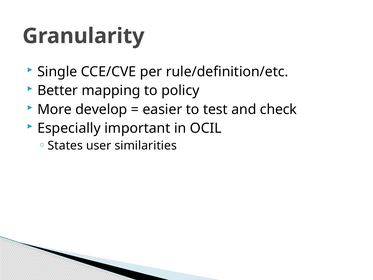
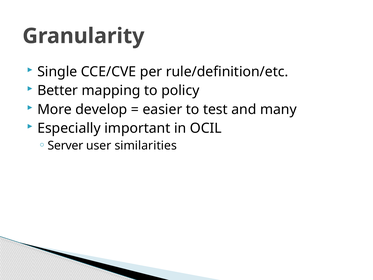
check: check -> many
States: States -> Server
